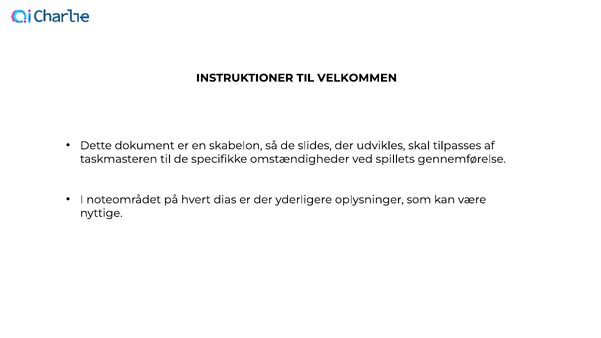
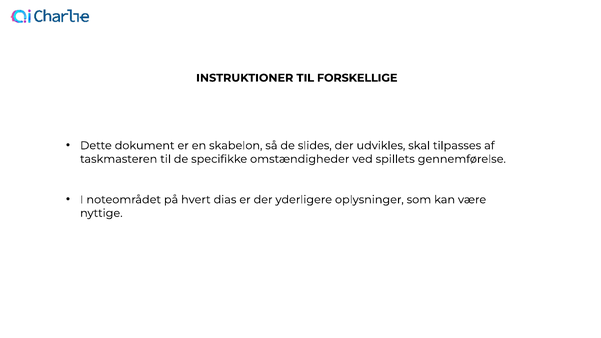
VELKOMMEN: VELKOMMEN -> FORSKELLIGE
